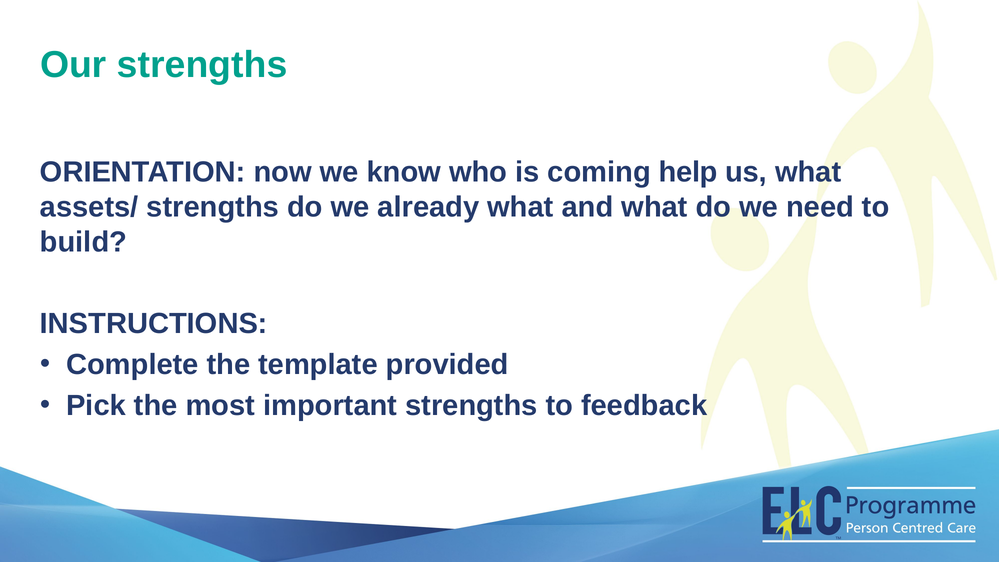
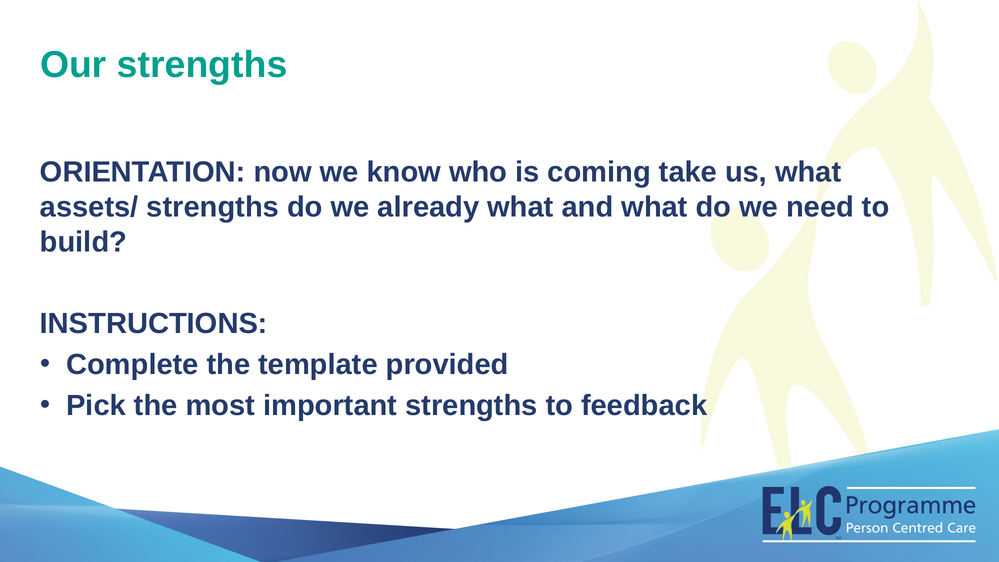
help: help -> take
